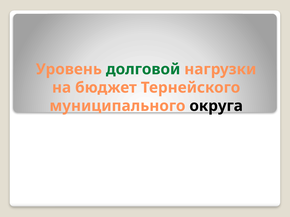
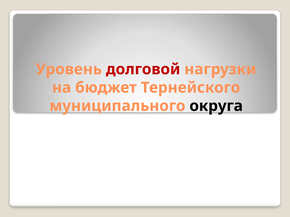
долговой colour: green -> red
